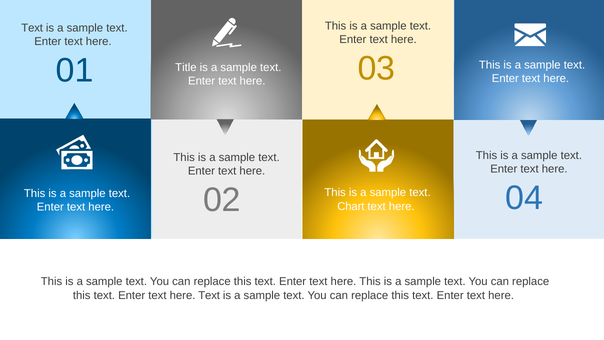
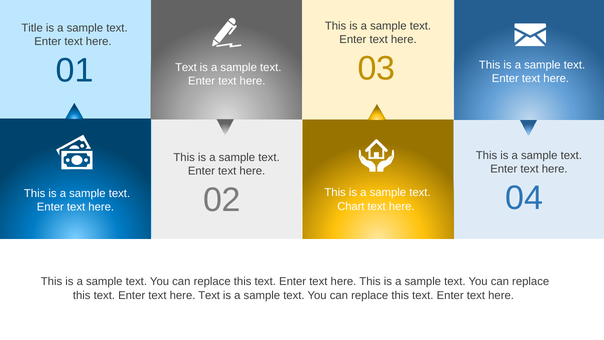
Text at (32, 28): Text -> Title
Title at (186, 67): Title -> Text
